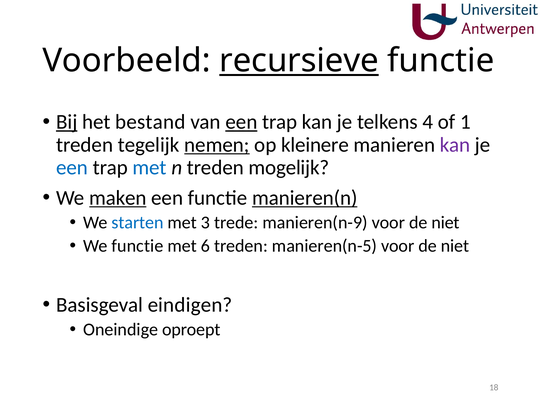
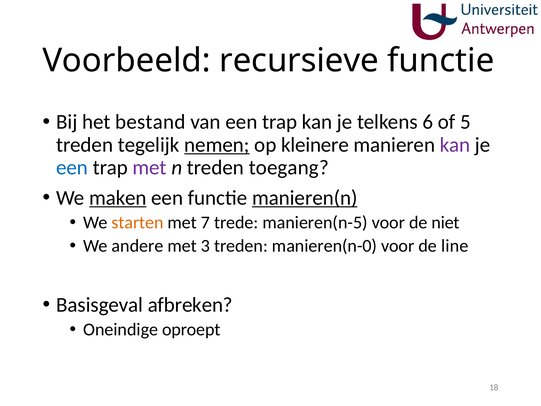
recursieve underline: present -> none
Bij underline: present -> none
een at (241, 122) underline: present -> none
4: 4 -> 6
1: 1 -> 5
met at (150, 167) colour: blue -> purple
mogelijk: mogelijk -> toegang
starten colour: blue -> orange
3: 3 -> 7
manieren(n-9: manieren(n-9 -> manieren(n-5
We functie: functie -> andere
6: 6 -> 3
manieren(n-5: manieren(n-5 -> manieren(n-0
niet at (455, 246): niet -> line
eindigen: eindigen -> afbreken
